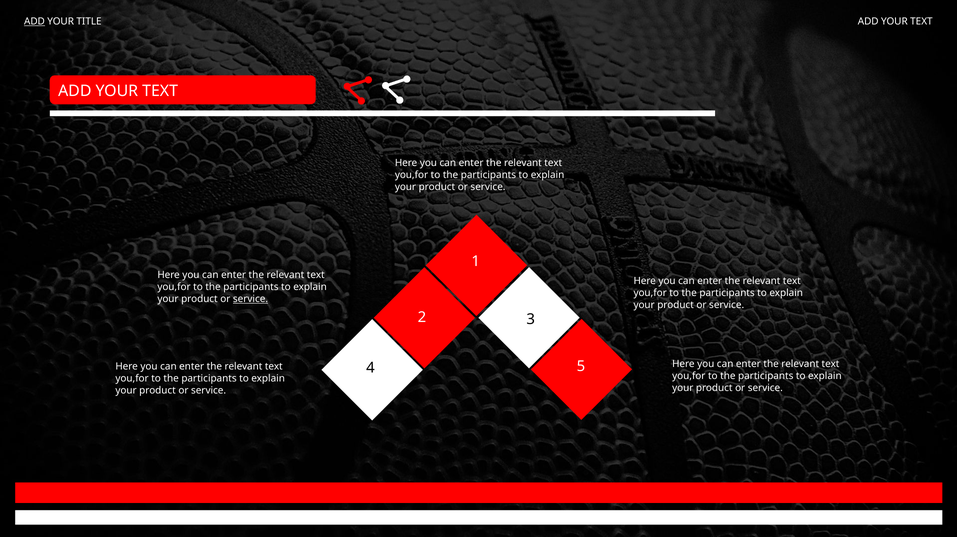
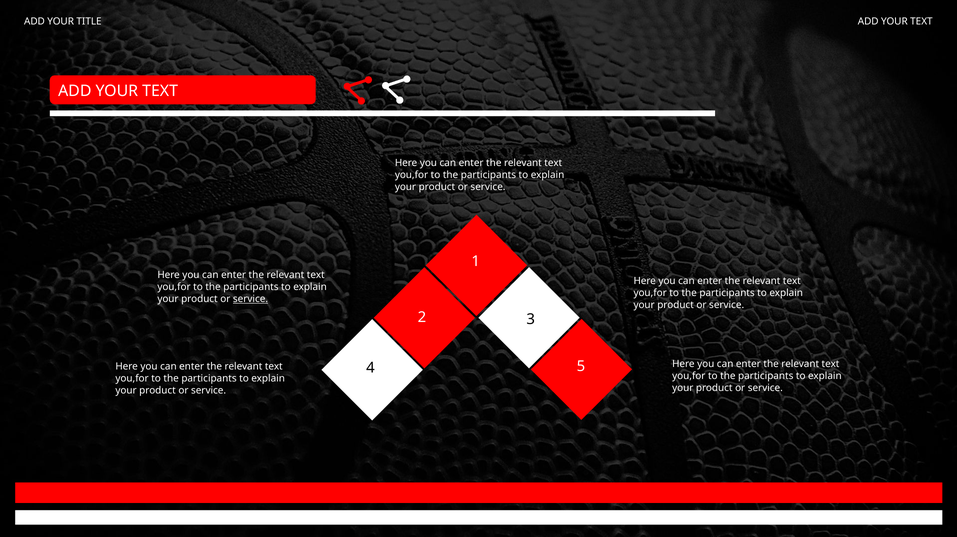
ADD at (34, 21) underline: present -> none
